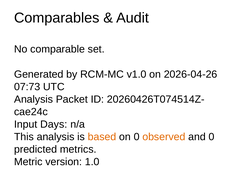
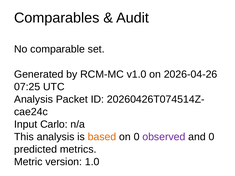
07:73: 07:73 -> 07:25
Days: Days -> Carlo
observed colour: orange -> purple
